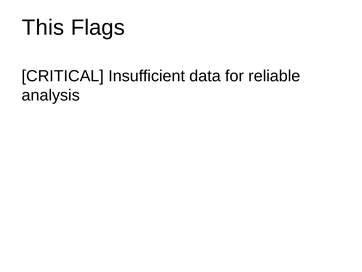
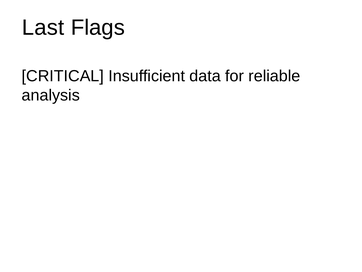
This: This -> Last
